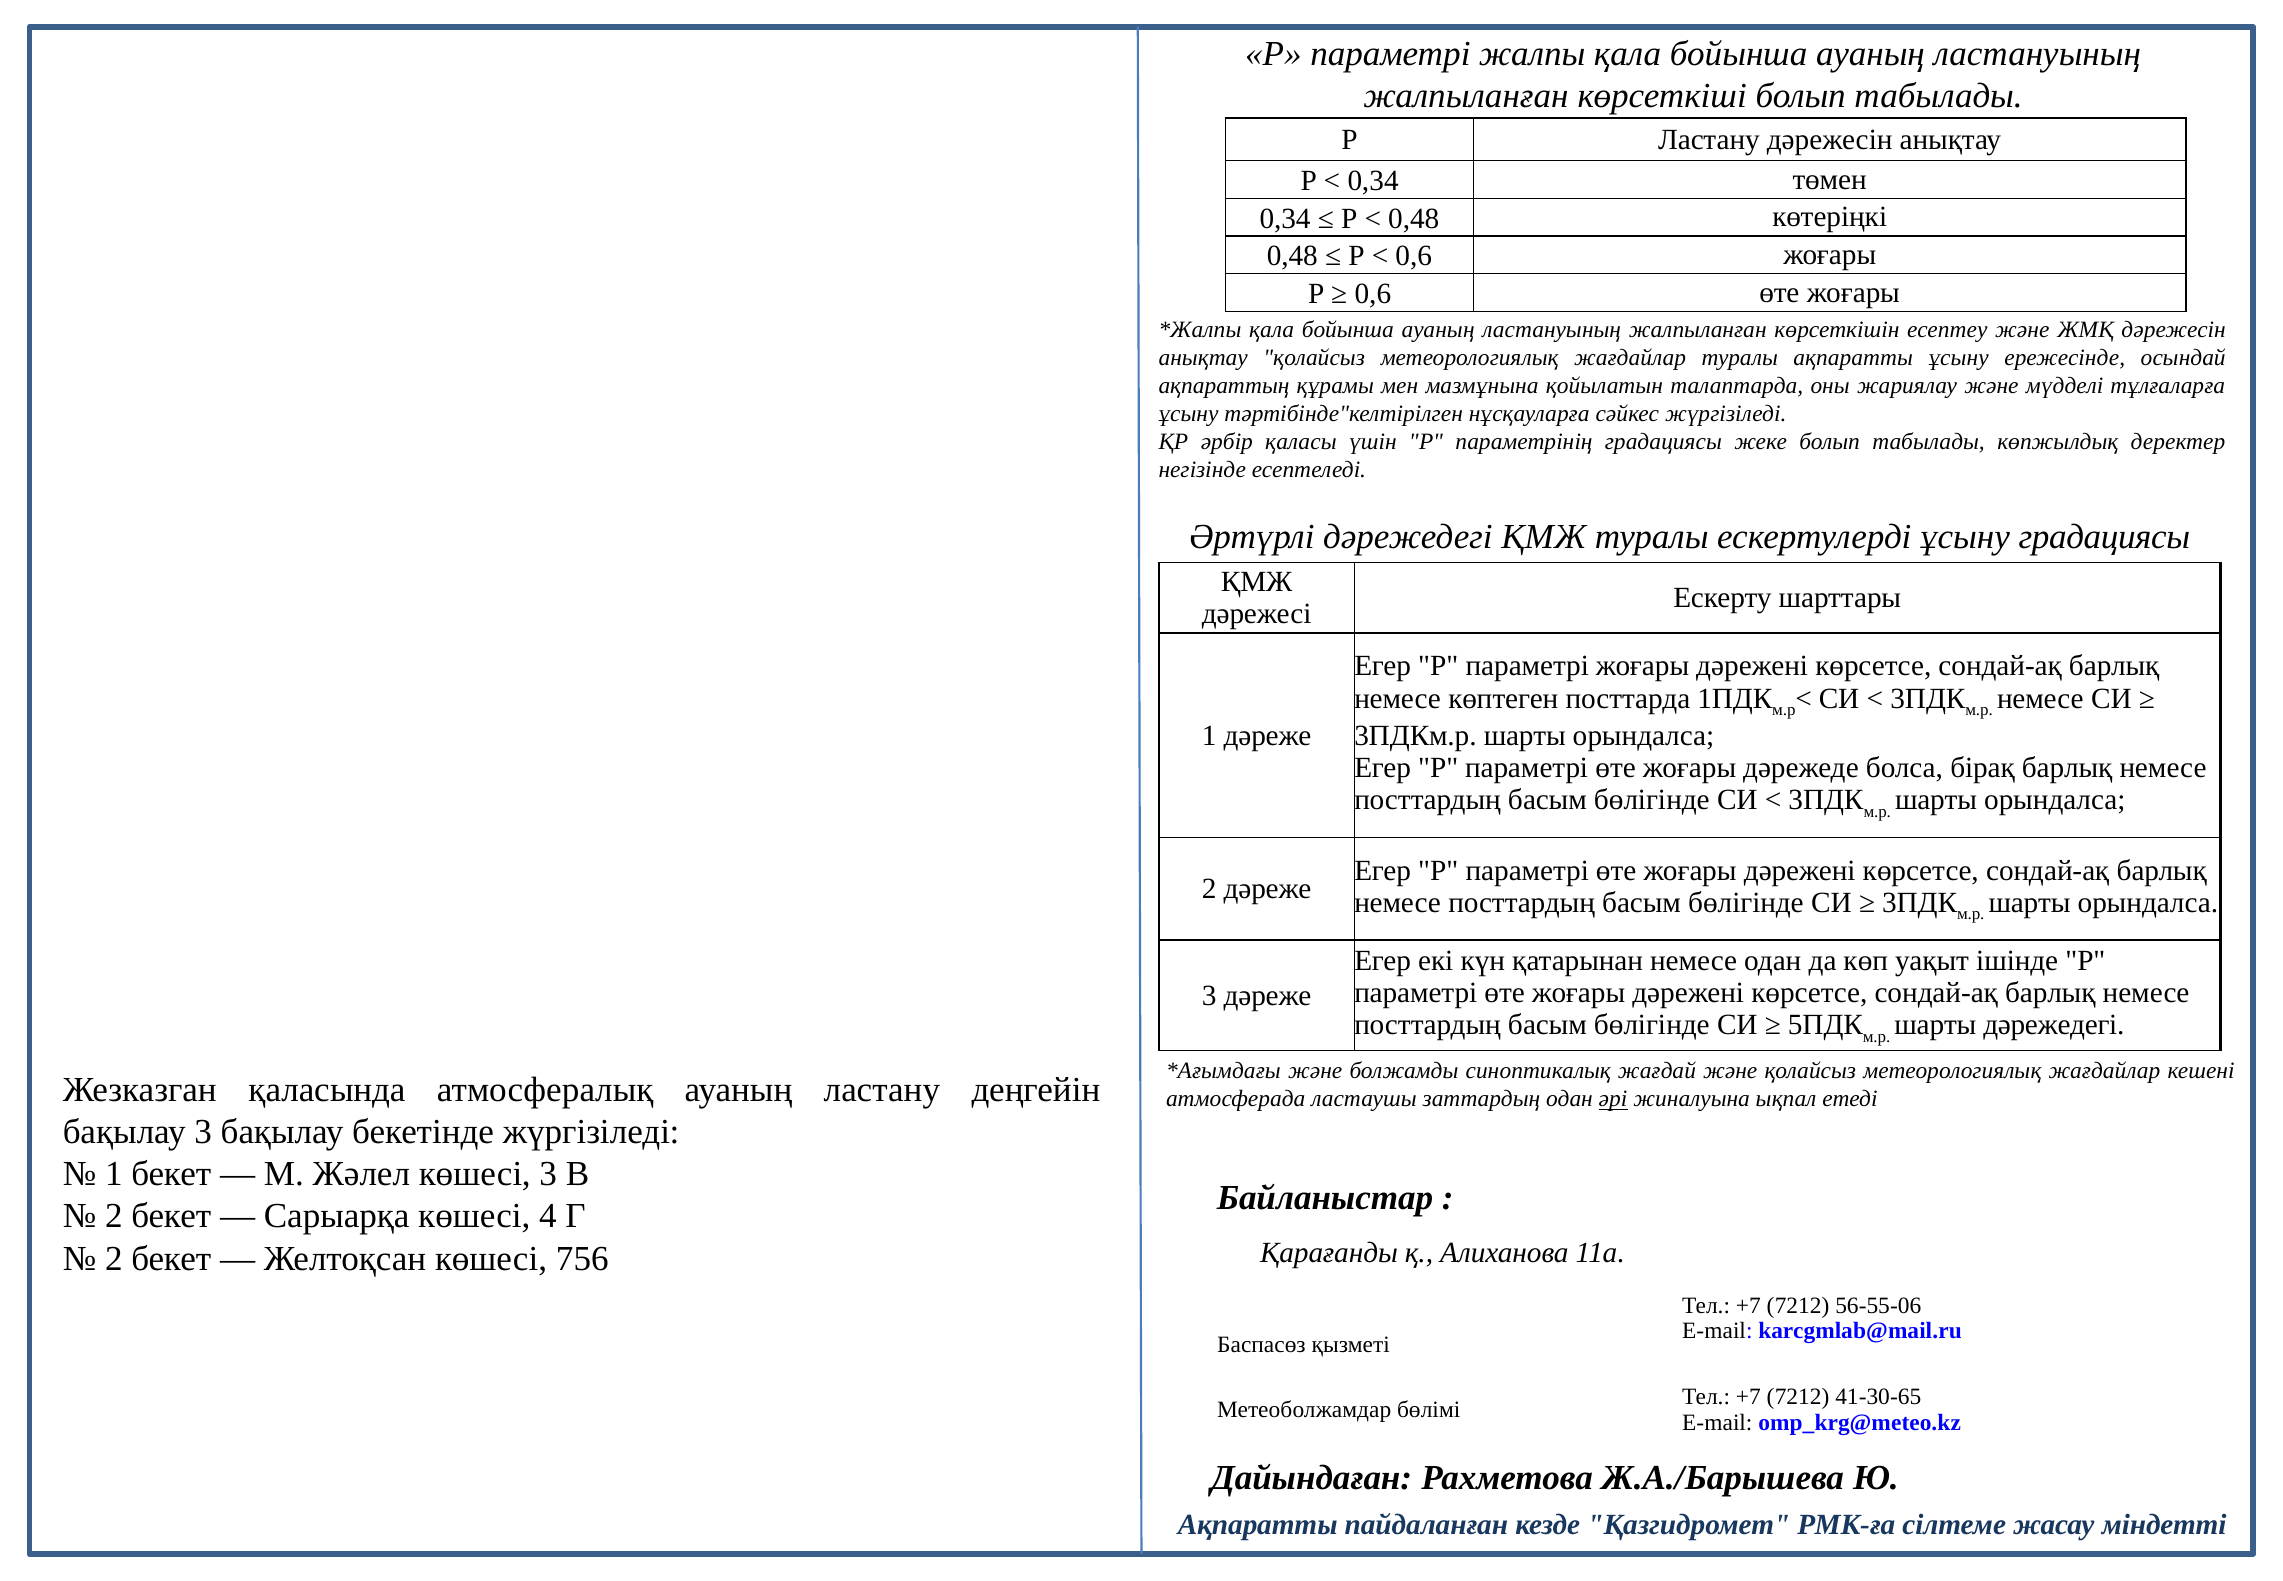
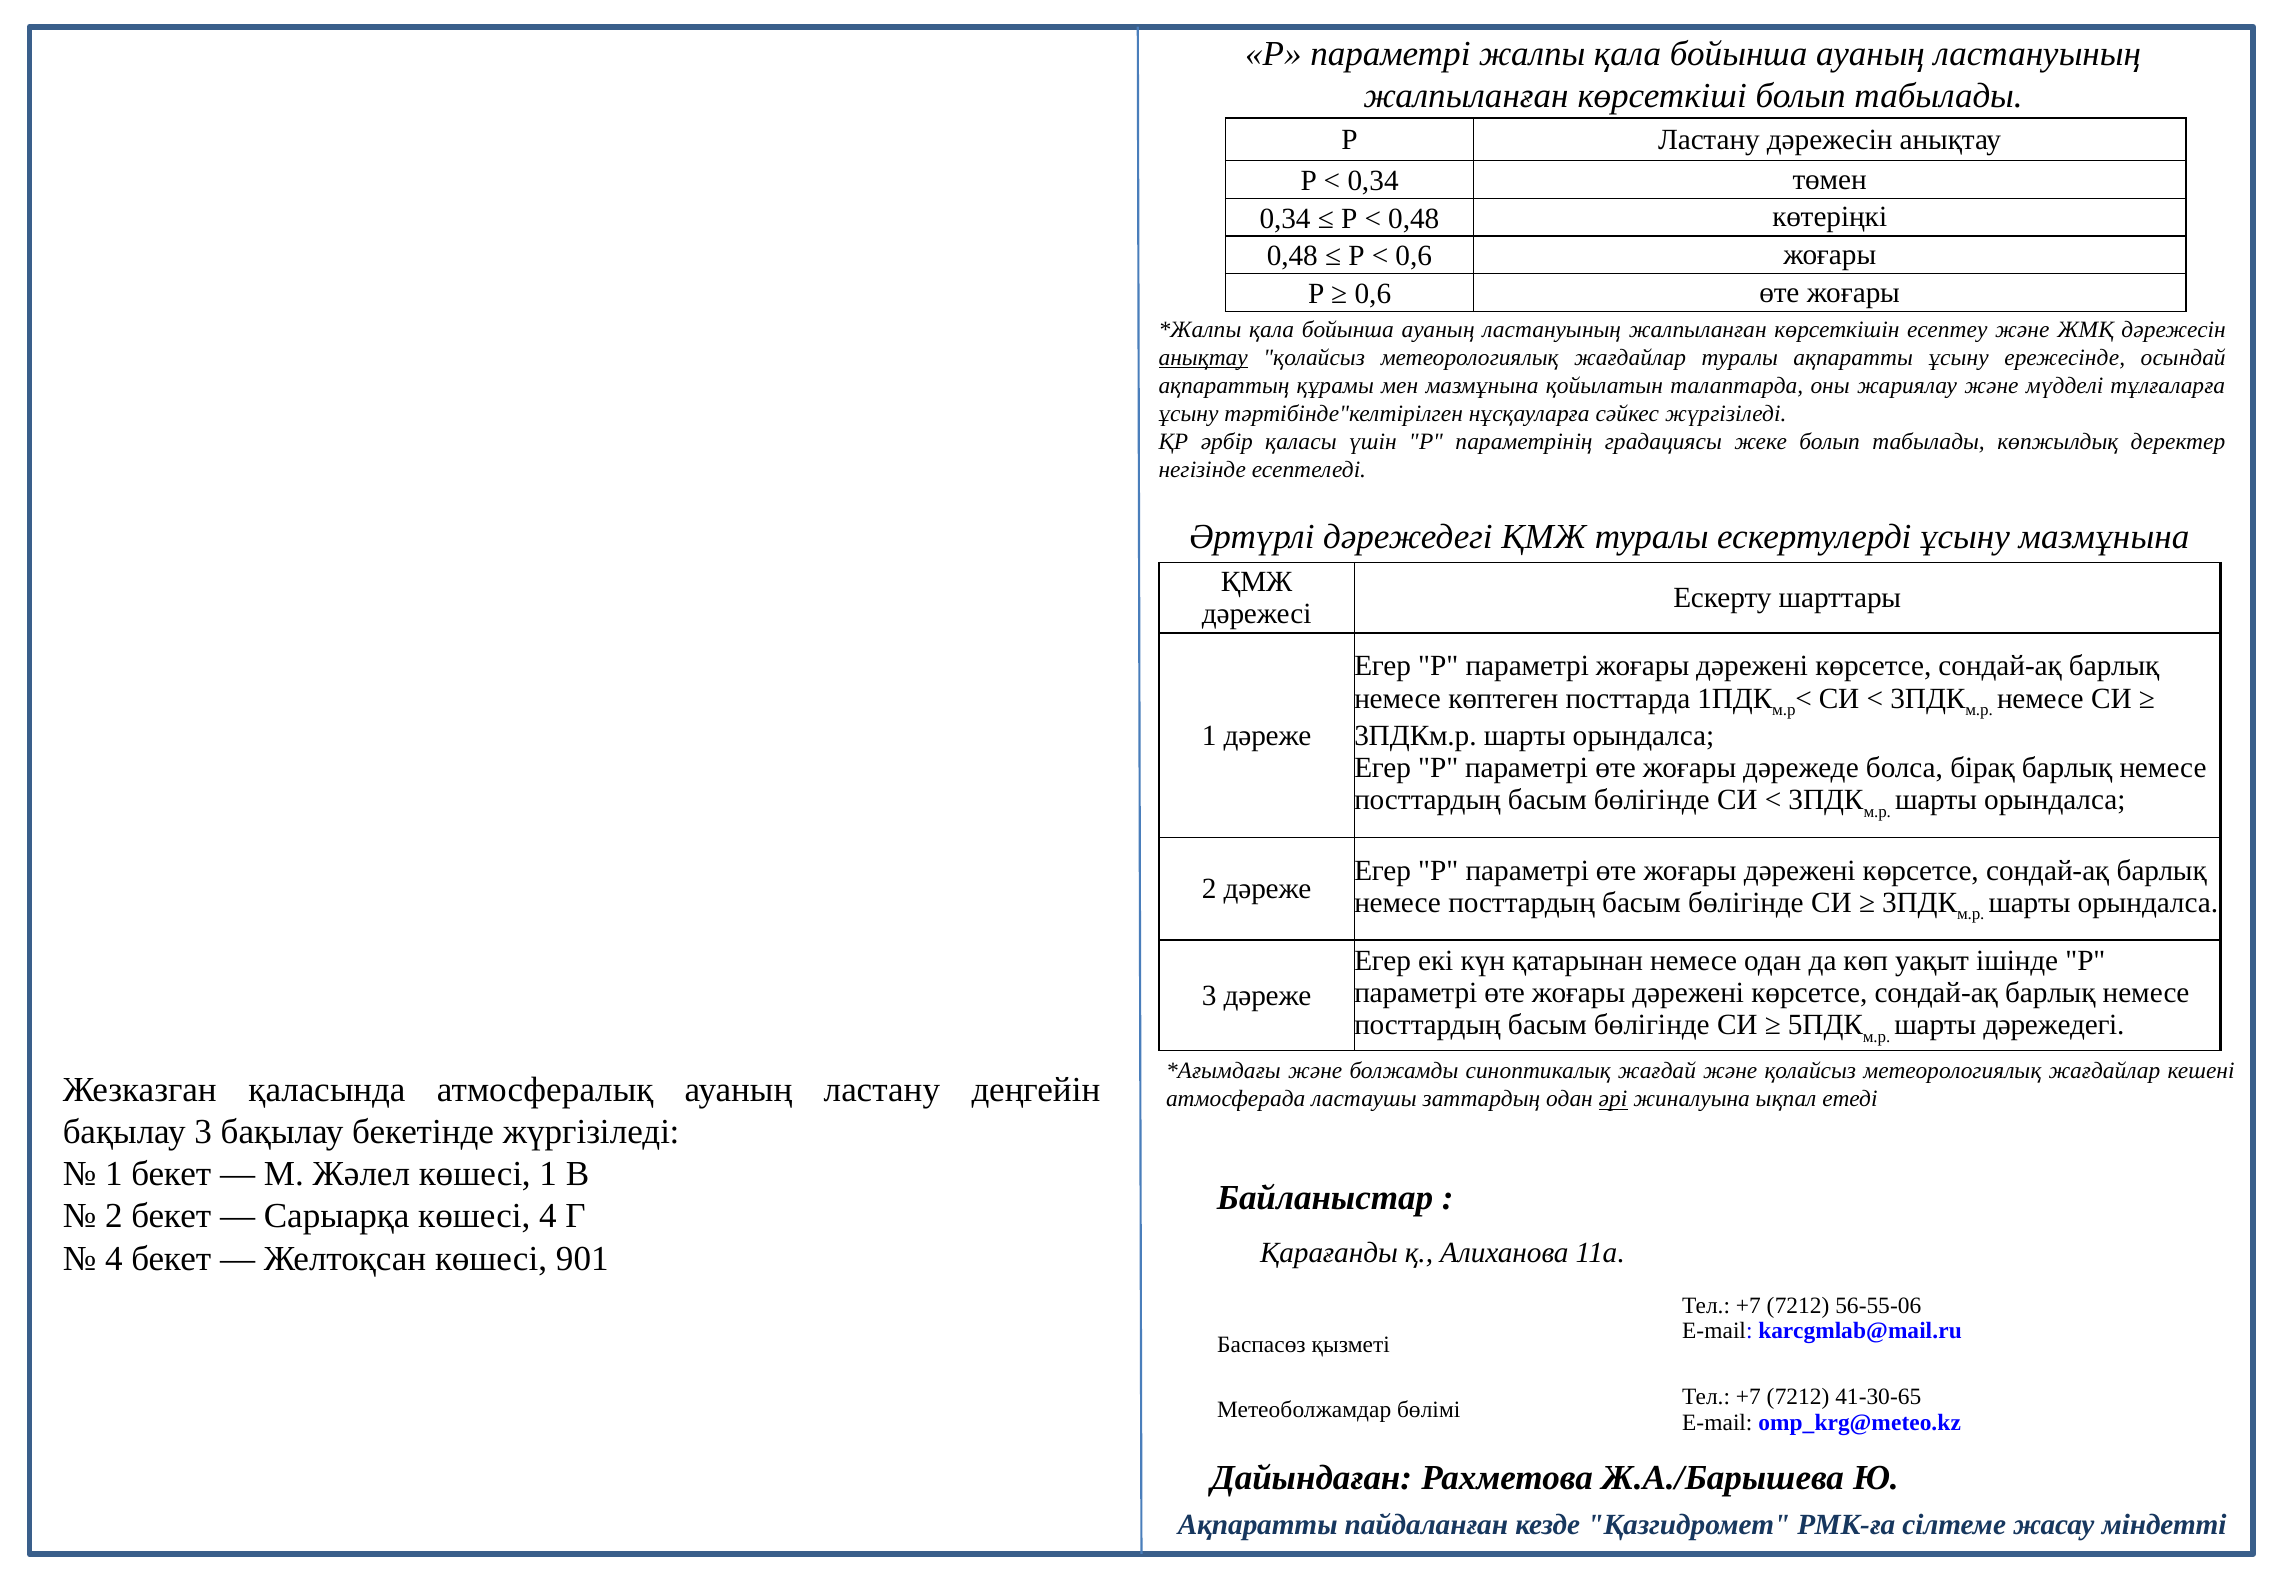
анықтау at (1203, 357) underline: none -> present
ұсыну градациясы: градациясы -> мазмұнына
көшесі 3: 3 -> 1
2 at (114, 1258): 2 -> 4
756: 756 -> 901
